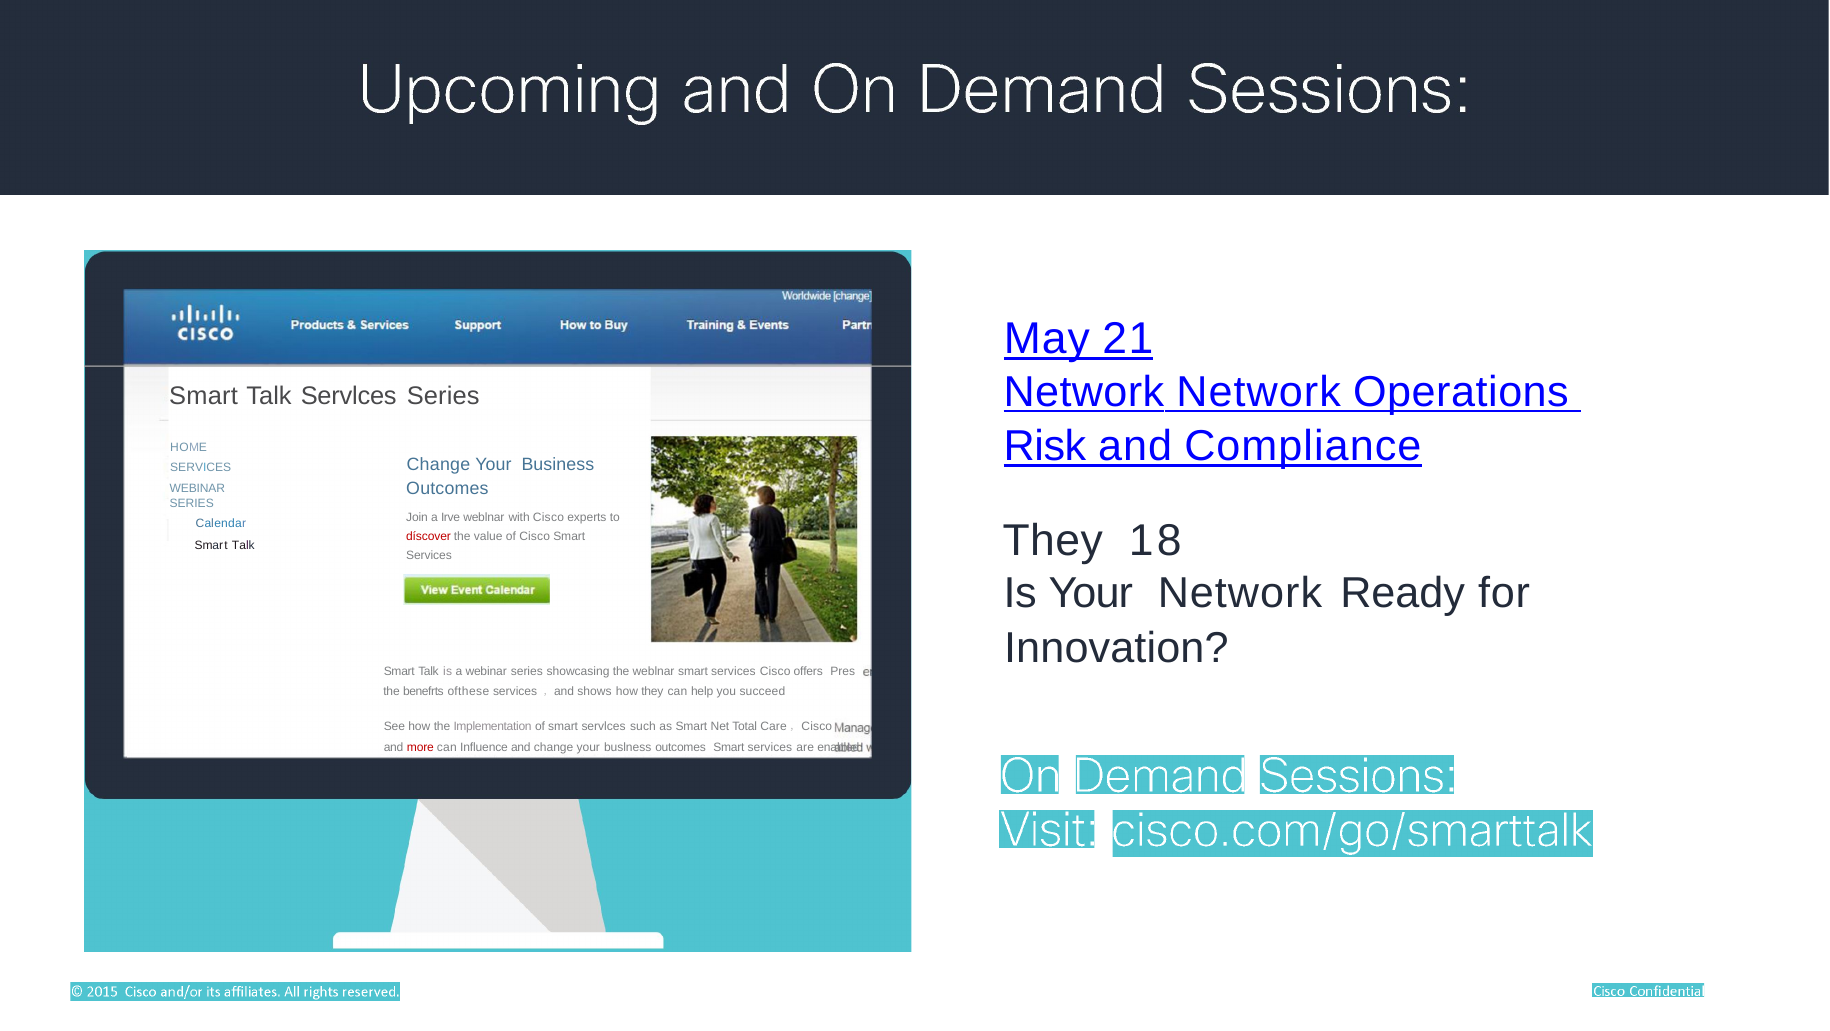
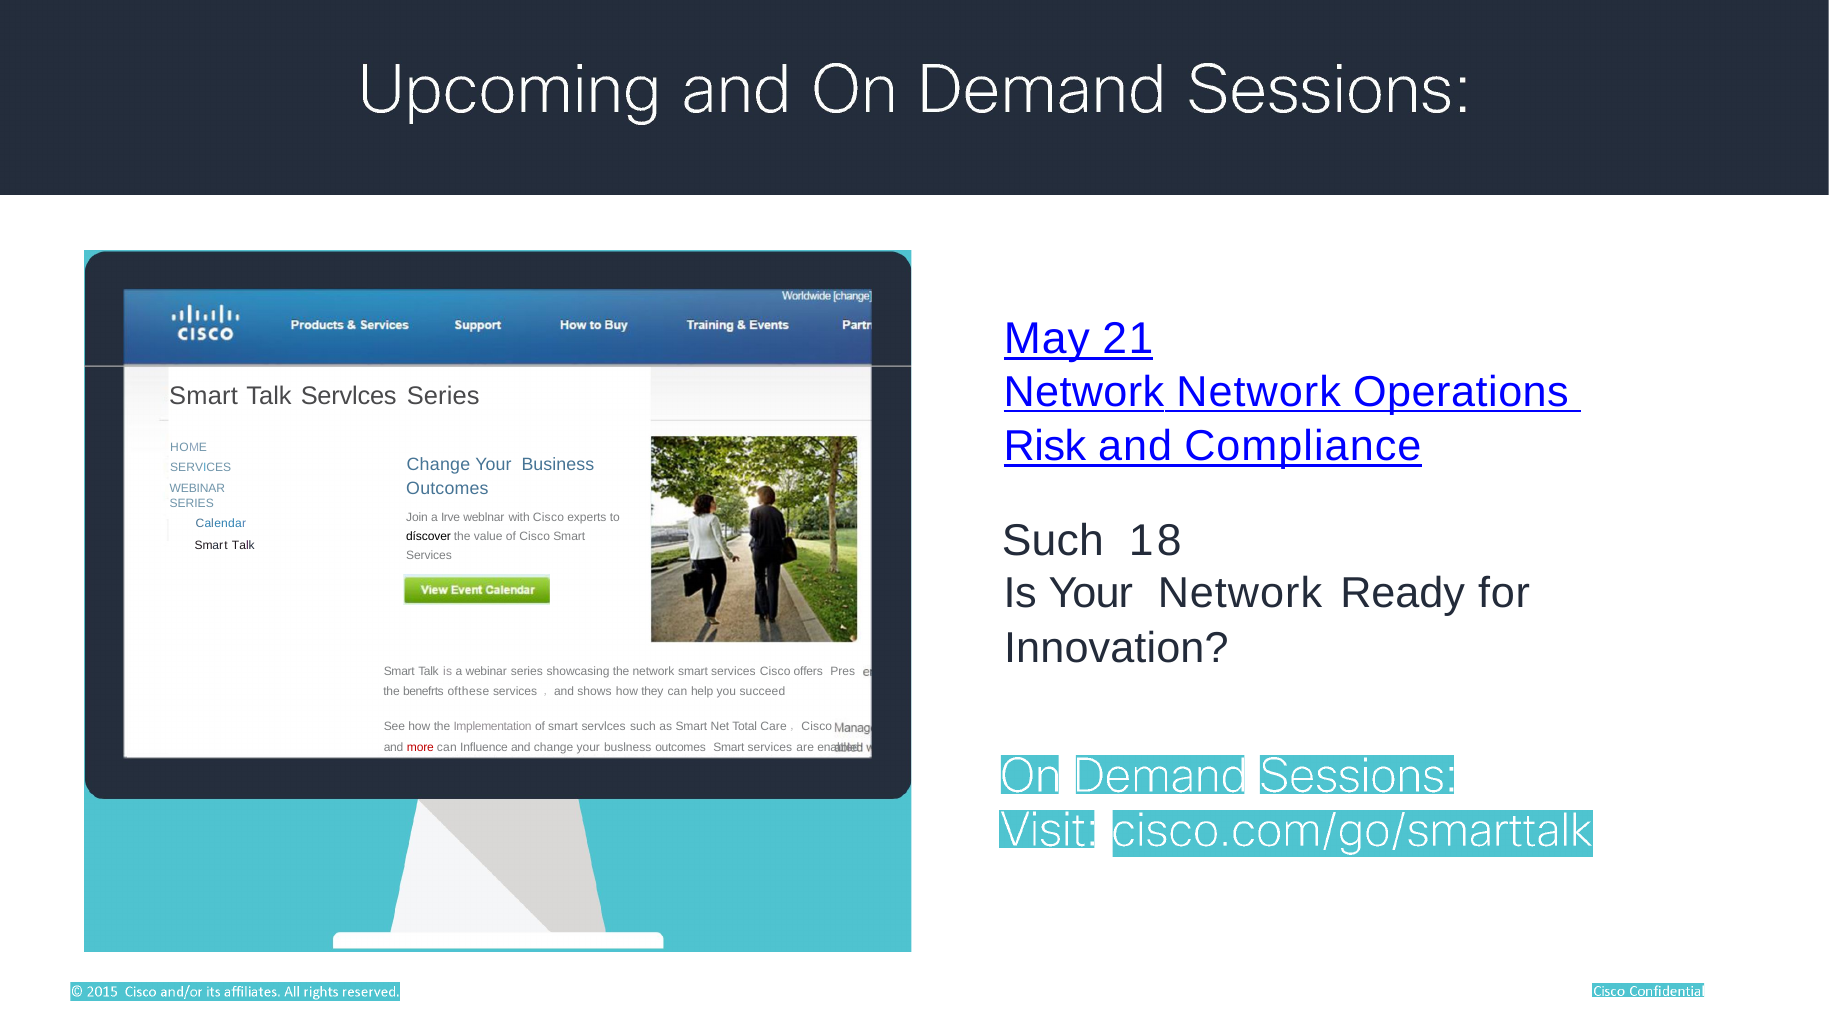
They at (1053, 541): They -> Such
díscover colour: red -> black
the weblnar: weblnar -> network
